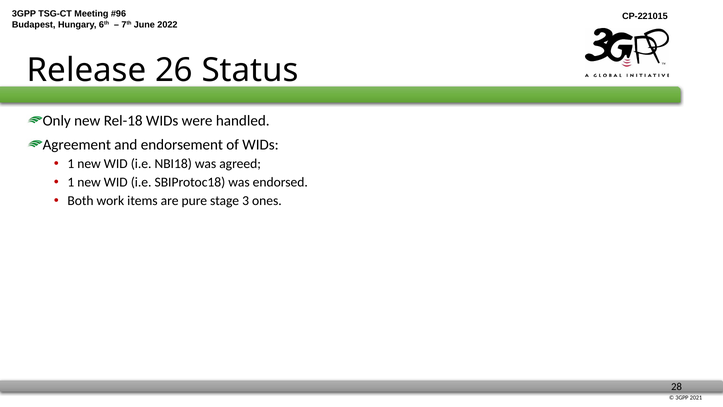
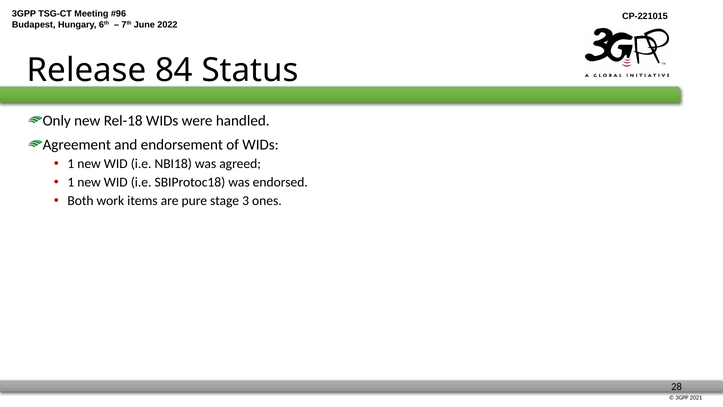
26: 26 -> 84
